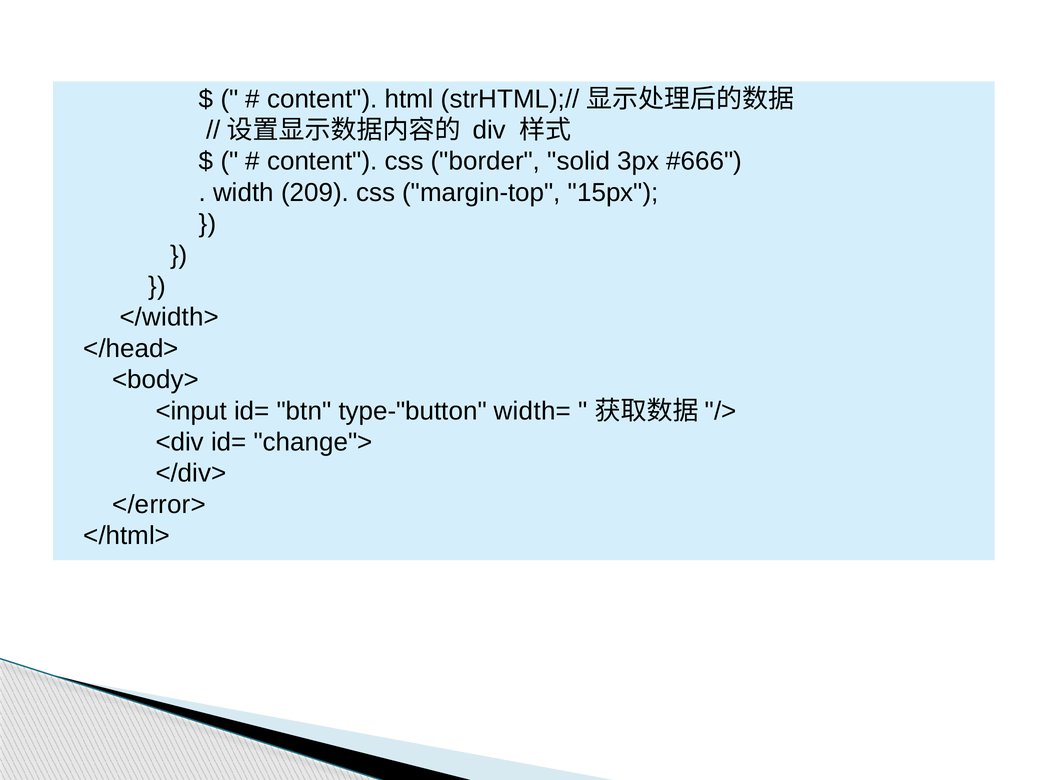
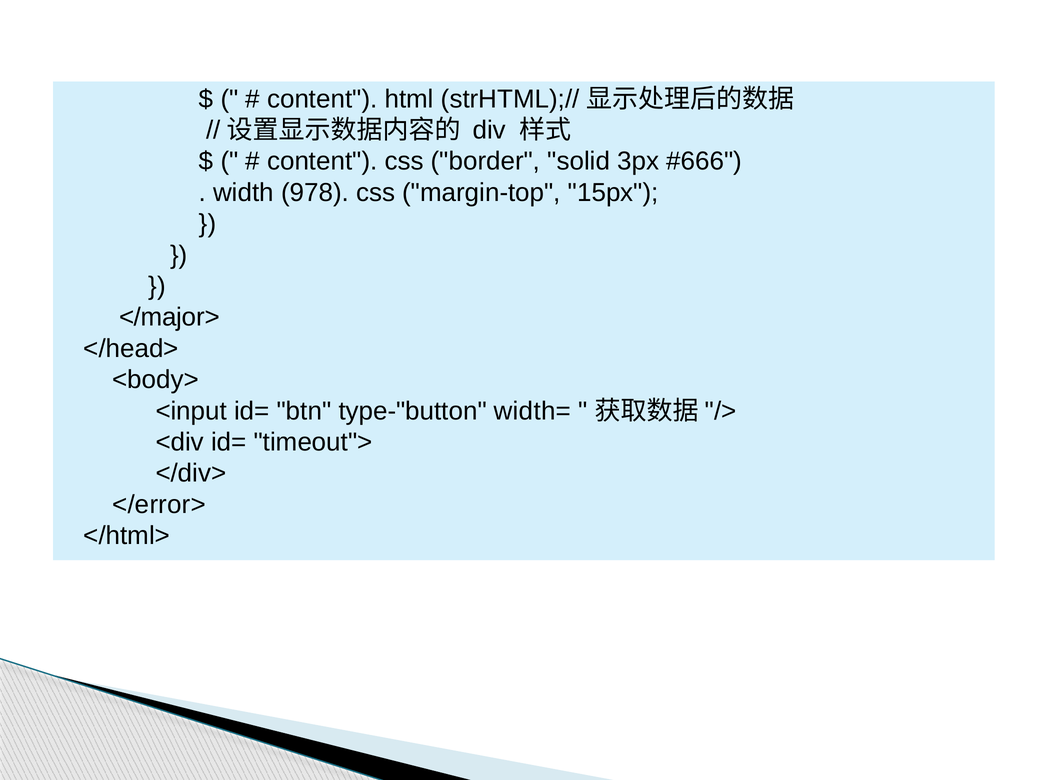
209: 209 -> 978
</width>: </width> -> </major>
change">: change"> -> timeout">
